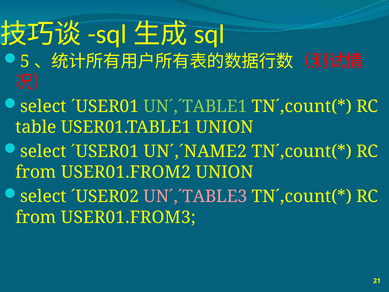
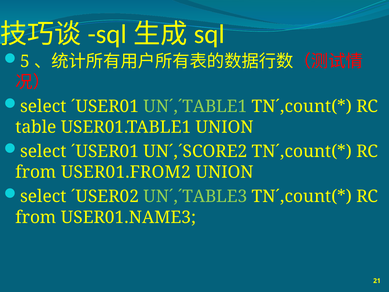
UN´,´NAME2: UN´,´NAME2 -> UN´,´SCORE2
UN´,´TABLE3 colour: pink -> light green
USER01.FROM3: USER01.FROM3 -> USER01.NAME3
